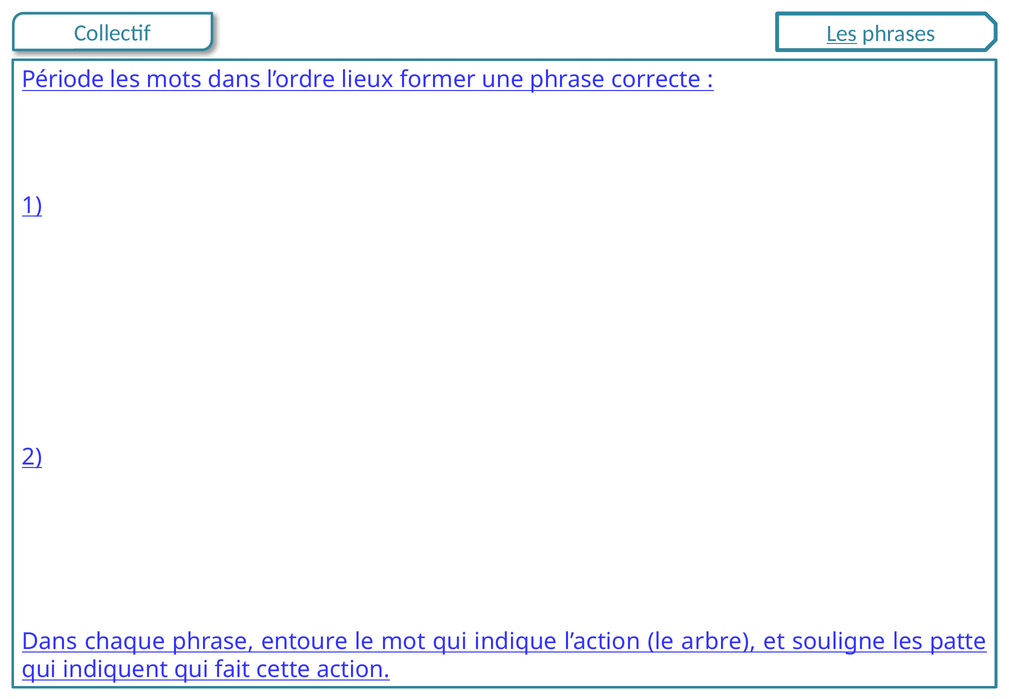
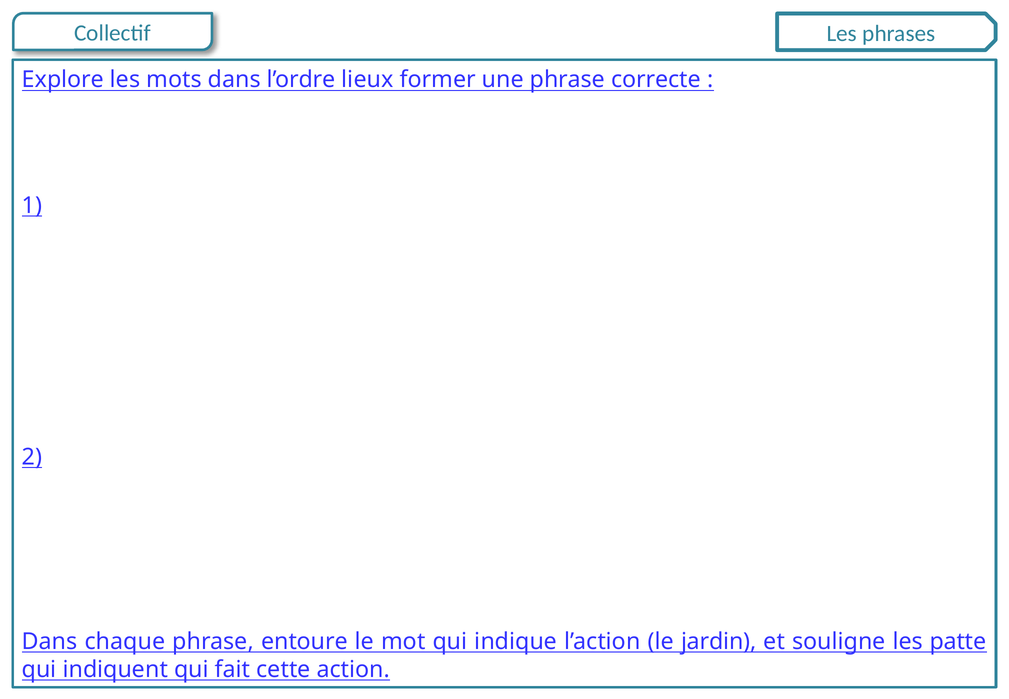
Les at (842, 33) underline: present -> none
Période: Période -> Explore
arbre: arbre -> jardin
